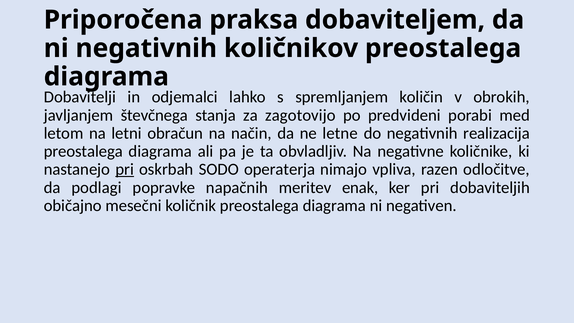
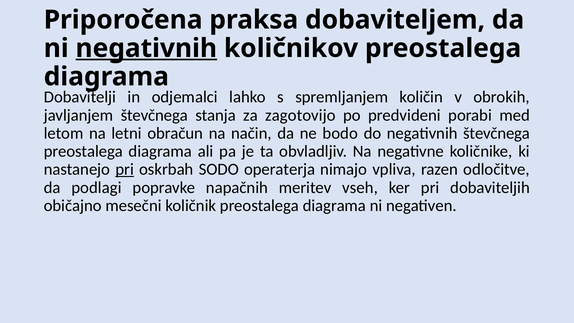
negativnih at (146, 48) underline: none -> present
letne: letne -> bodo
negativnih realizacija: realizacija -> števčnega
enak: enak -> vseh
